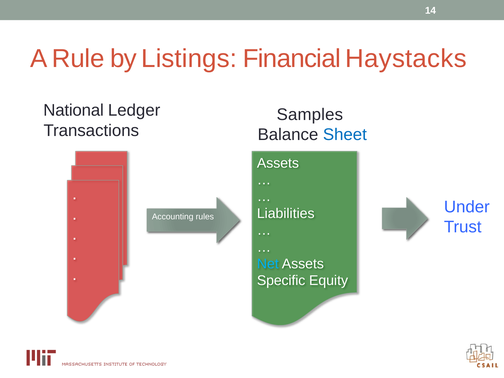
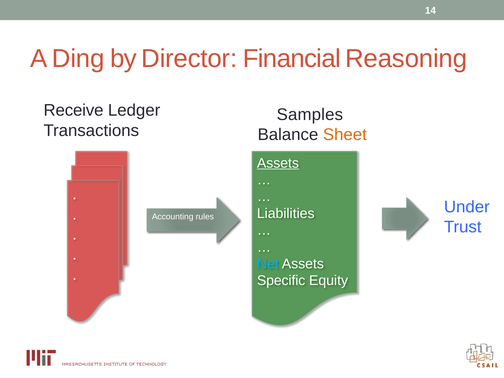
Rule: Rule -> Ding
Listings: Listings -> Director
Haystacks: Haystacks -> Reasoning
National: National -> Receive
Sheet colour: blue -> orange
Assets at (278, 163) underline: none -> present
